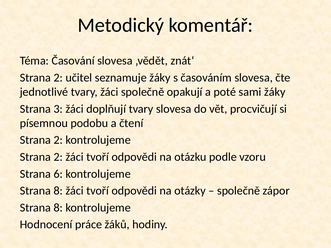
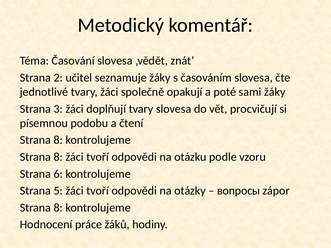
2 at (58, 140): 2 -> 8
2 at (58, 157): 2 -> 8
8 at (58, 191): 8 -> 5
společně at (239, 191): společně -> вопросы
